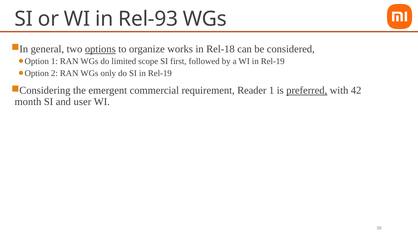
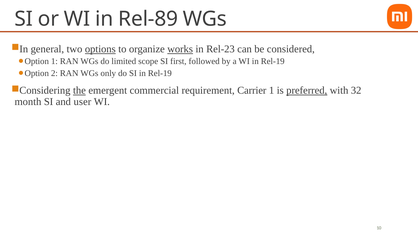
Rel-93: Rel-93 -> Rel-89
works underline: none -> present
Rel-18: Rel-18 -> Rel-23
the underline: none -> present
Reader: Reader -> Carrier
42: 42 -> 32
